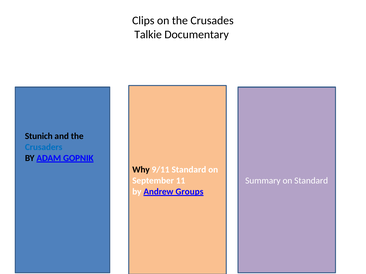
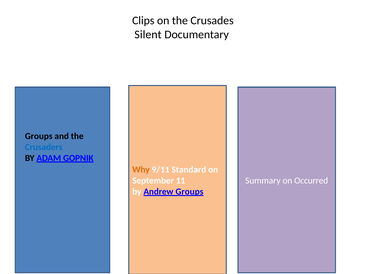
Talkie: Talkie -> Silent
Stunich at (39, 136): Stunich -> Groups
Why colour: black -> orange
on Standard: Standard -> Occurred
